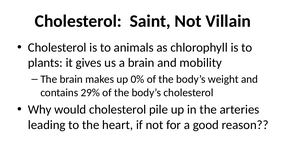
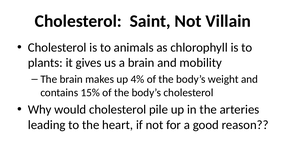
0%: 0% -> 4%
29%: 29% -> 15%
